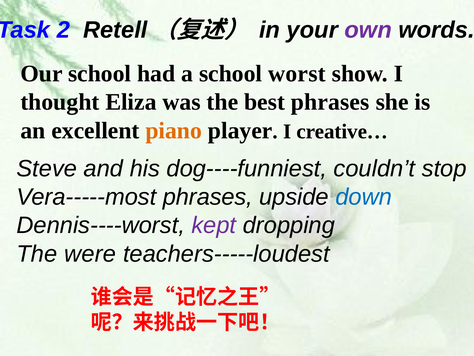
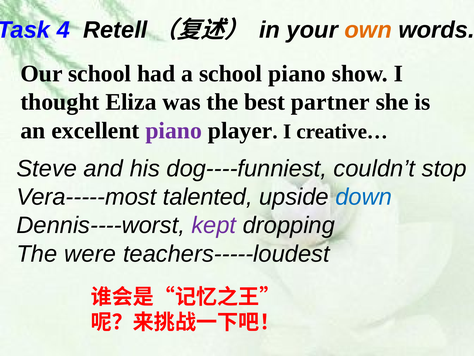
2: 2 -> 4
own colour: purple -> orange
school worst: worst -> piano
best phrases: phrases -> partner
piano at (174, 130) colour: orange -> purple
Vera-----most phrases: phrases -> talented
